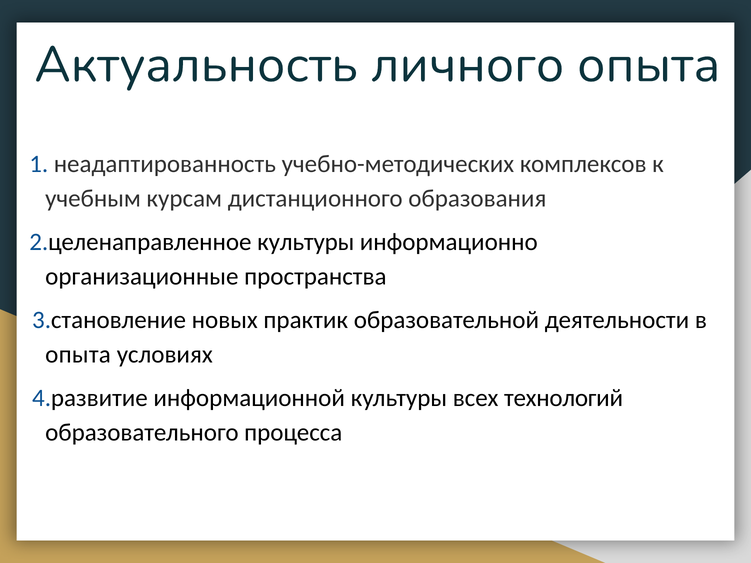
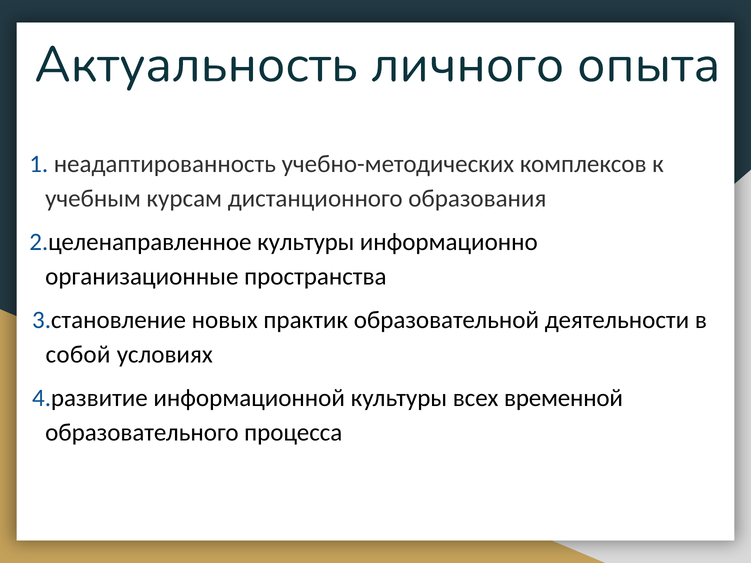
опыта at (78, 355): опыта -> собой
технологий: технологий -> временной
